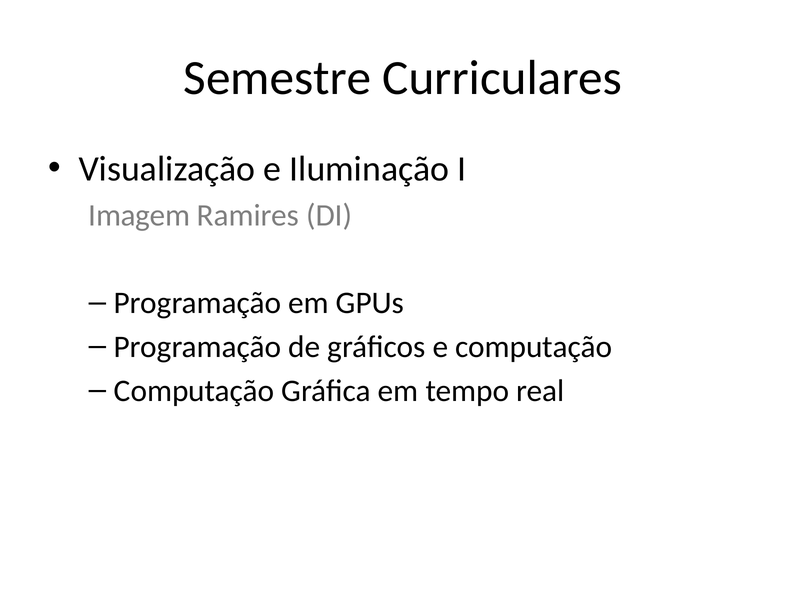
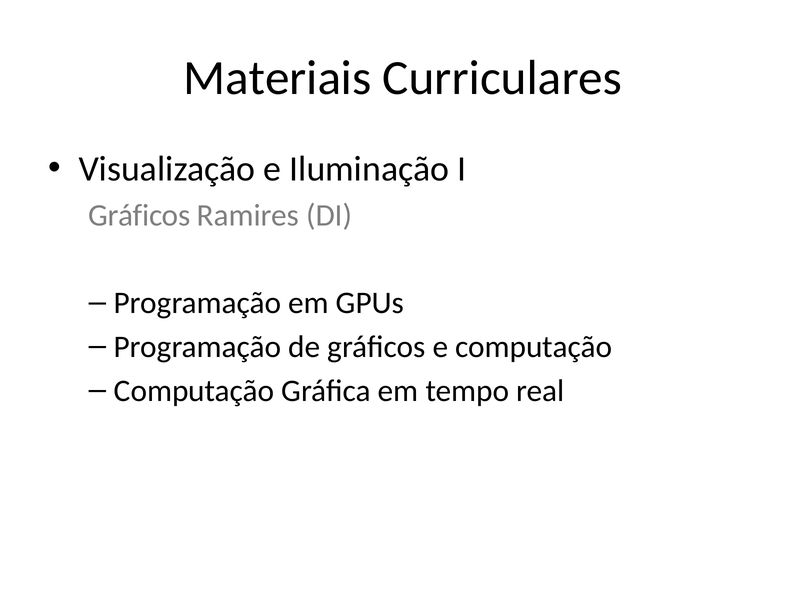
Semestre: Semestre -> Materiais
Imagem at (139, 215): Imagem -> Gráficos
